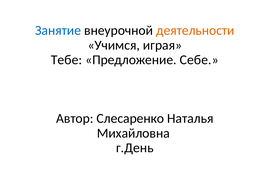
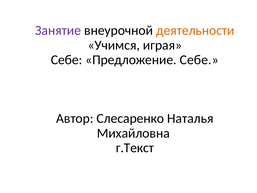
Занятие colour: blue -> purple
Тебе at (67, 60): Тебе -> Себе
г.День: г.День -> г.Текст
